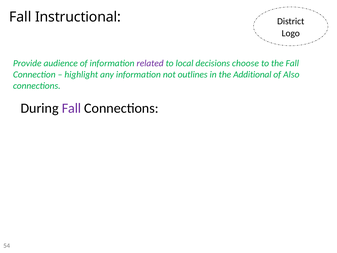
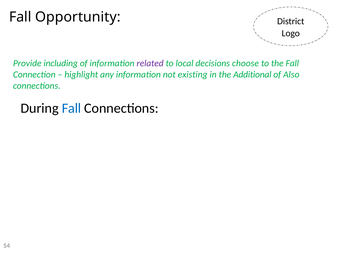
Instructional: Instructional -> Opportunity
audience: audience -> including
outlines: outlines -> existing
Fall at (72, 108) colour: purple -> blue
